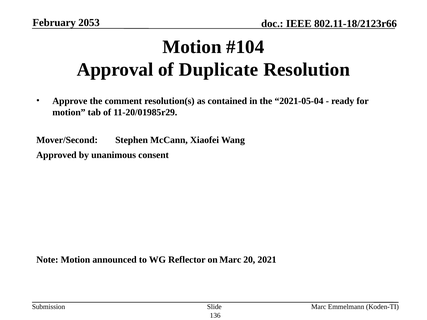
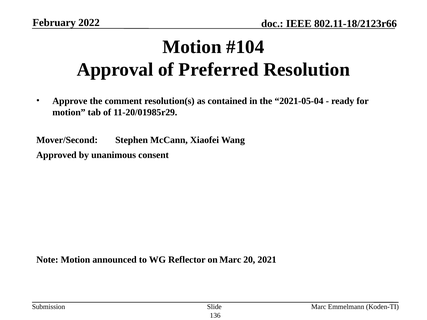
2053: 2053 -> 2022
Duplicate: Duplicate -> Preferred
